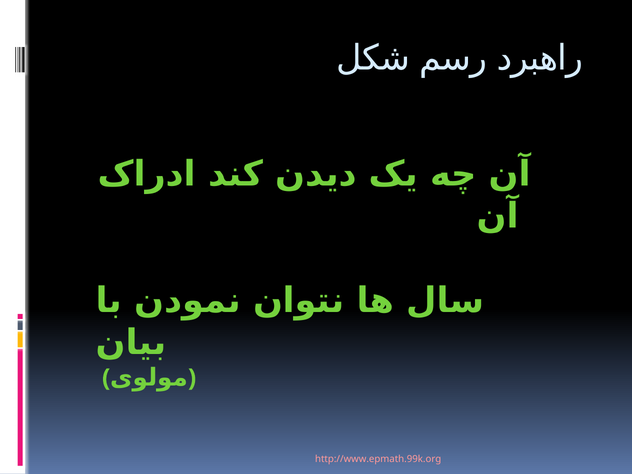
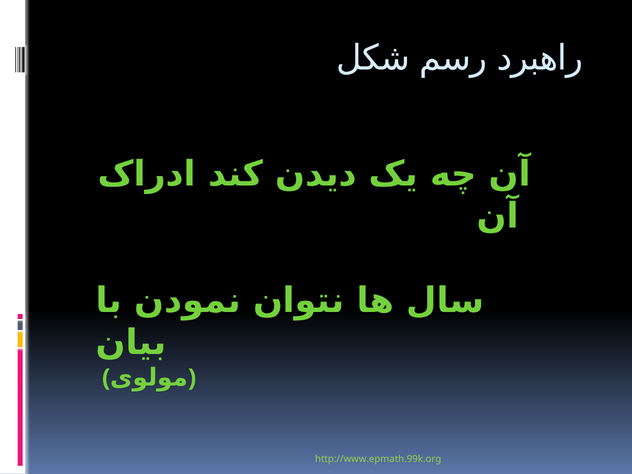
http://www.epmath.99k.org colour: pink -> light green
